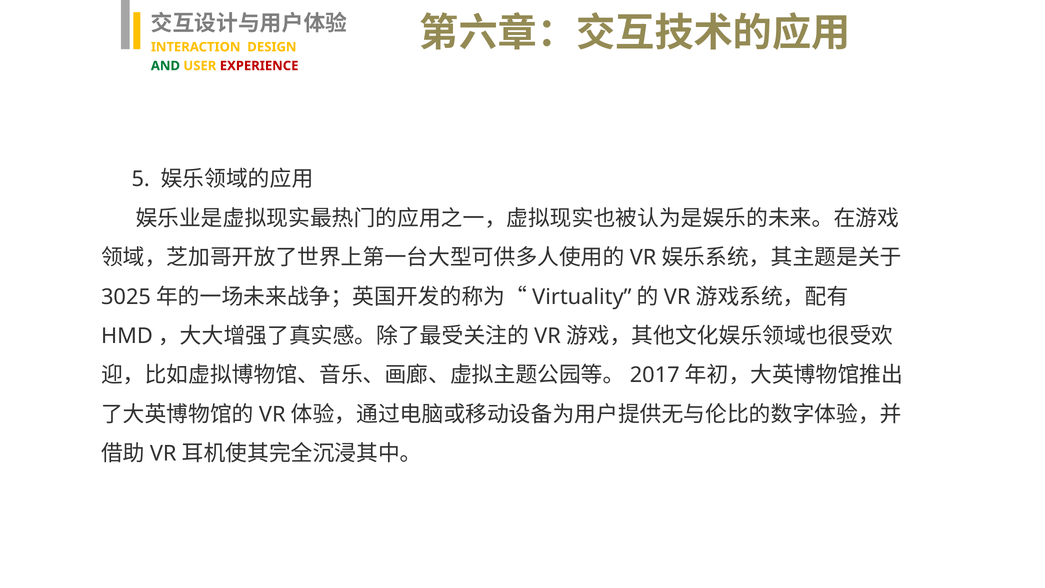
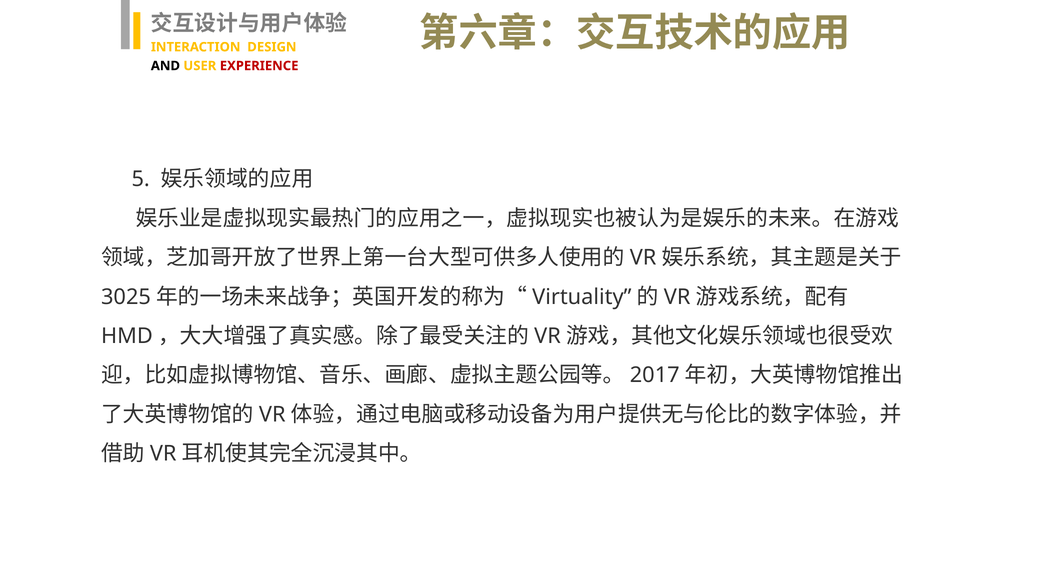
AND colour: green -> black
